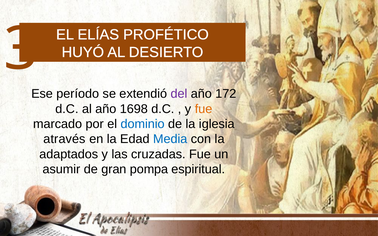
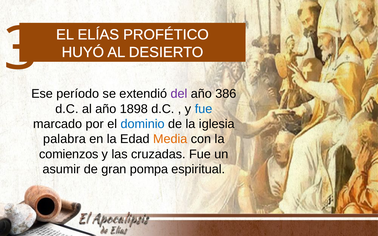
172: 172 -> 386
1698: 1698 -> 1898
fue at (204, 109) colour: orange -> blue
através: através -> palabra
Media colour: blue -> orange
adaptados: adaptados -> comienzos
